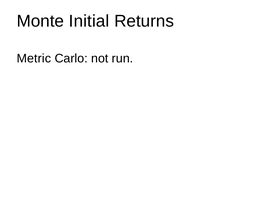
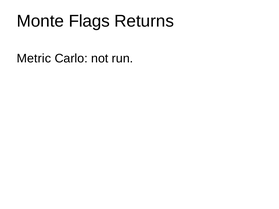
Initial: Initial -> Flags
